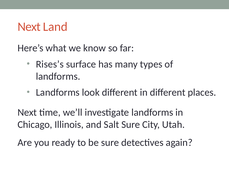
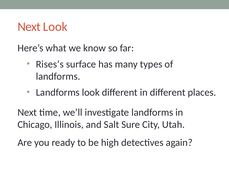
Next Land: Land -> Look
be sure: sure -> high
